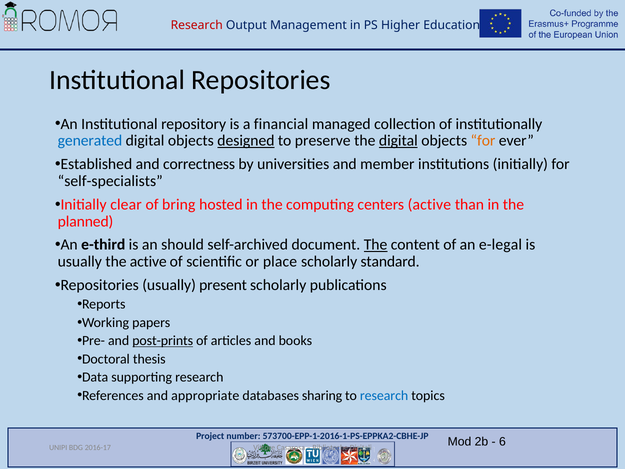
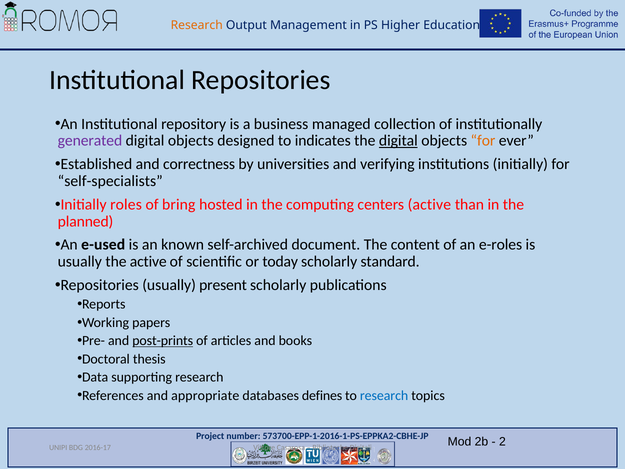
Research at (197, 25) colour: red -> orange
financial: financial -> business
generated colour: blue -> purple
designed underline: present -> none
preserve: preserve -> indicates
member: member -> verifying
clear: clear -> roles
e-third: e-third -> e-used
should: should -> known
The at (376, 245) underline: present -> none
e-legal: e-legal -> e-roles
place: place -> today
sharing: sharing -> defines
6: 6 -> 2
